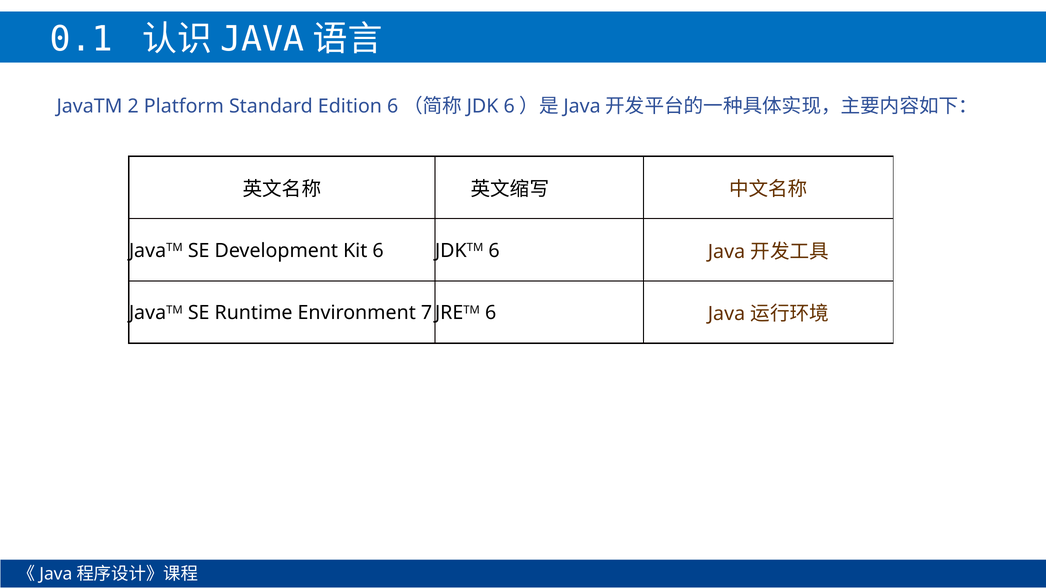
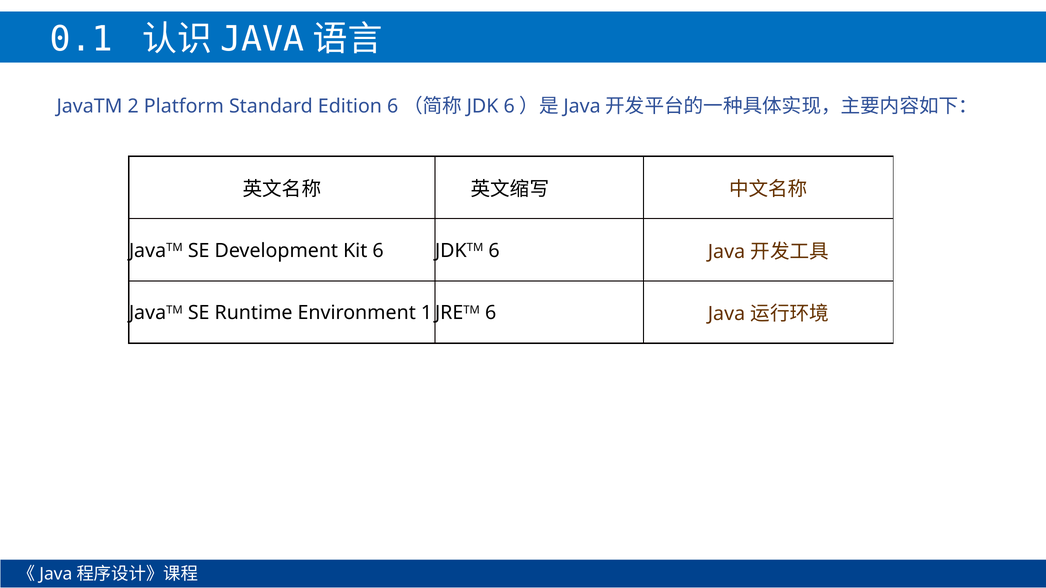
7: 7 -> 1
